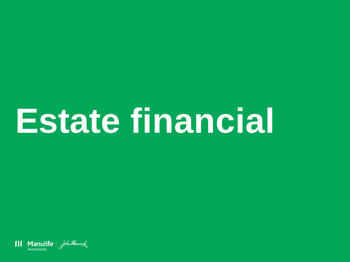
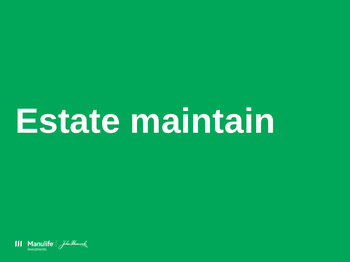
financial: financial -> maintain
